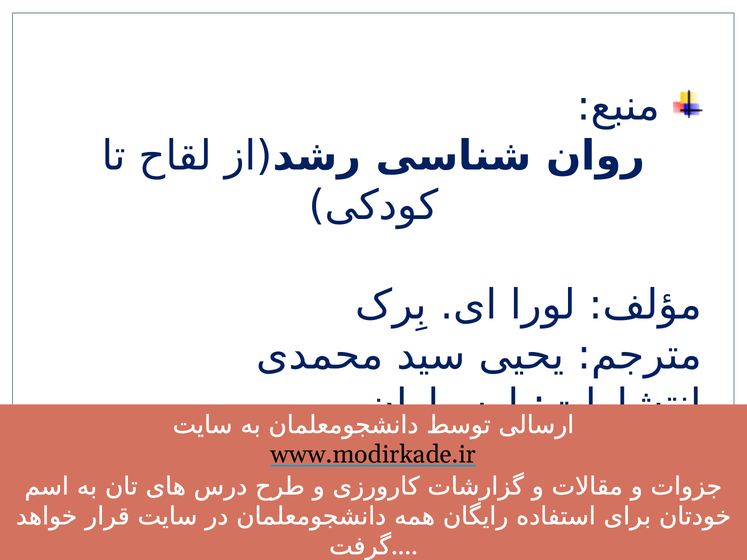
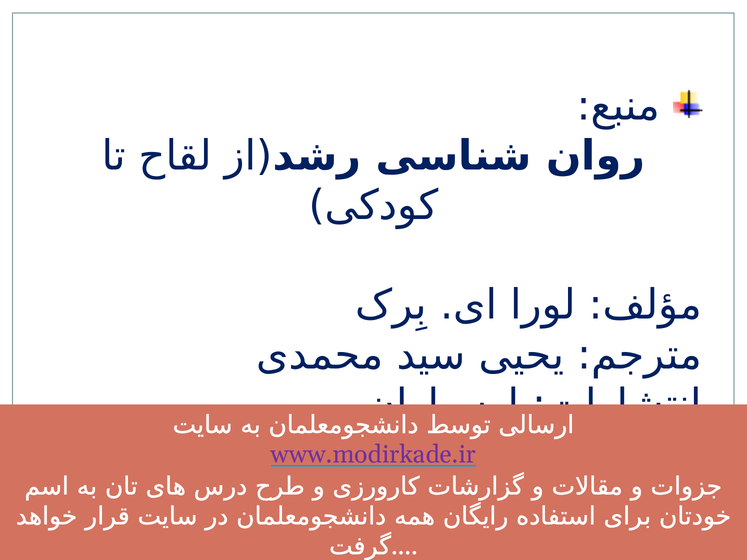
www.modirkade.ir at (373, 455) colour: black -> purple
